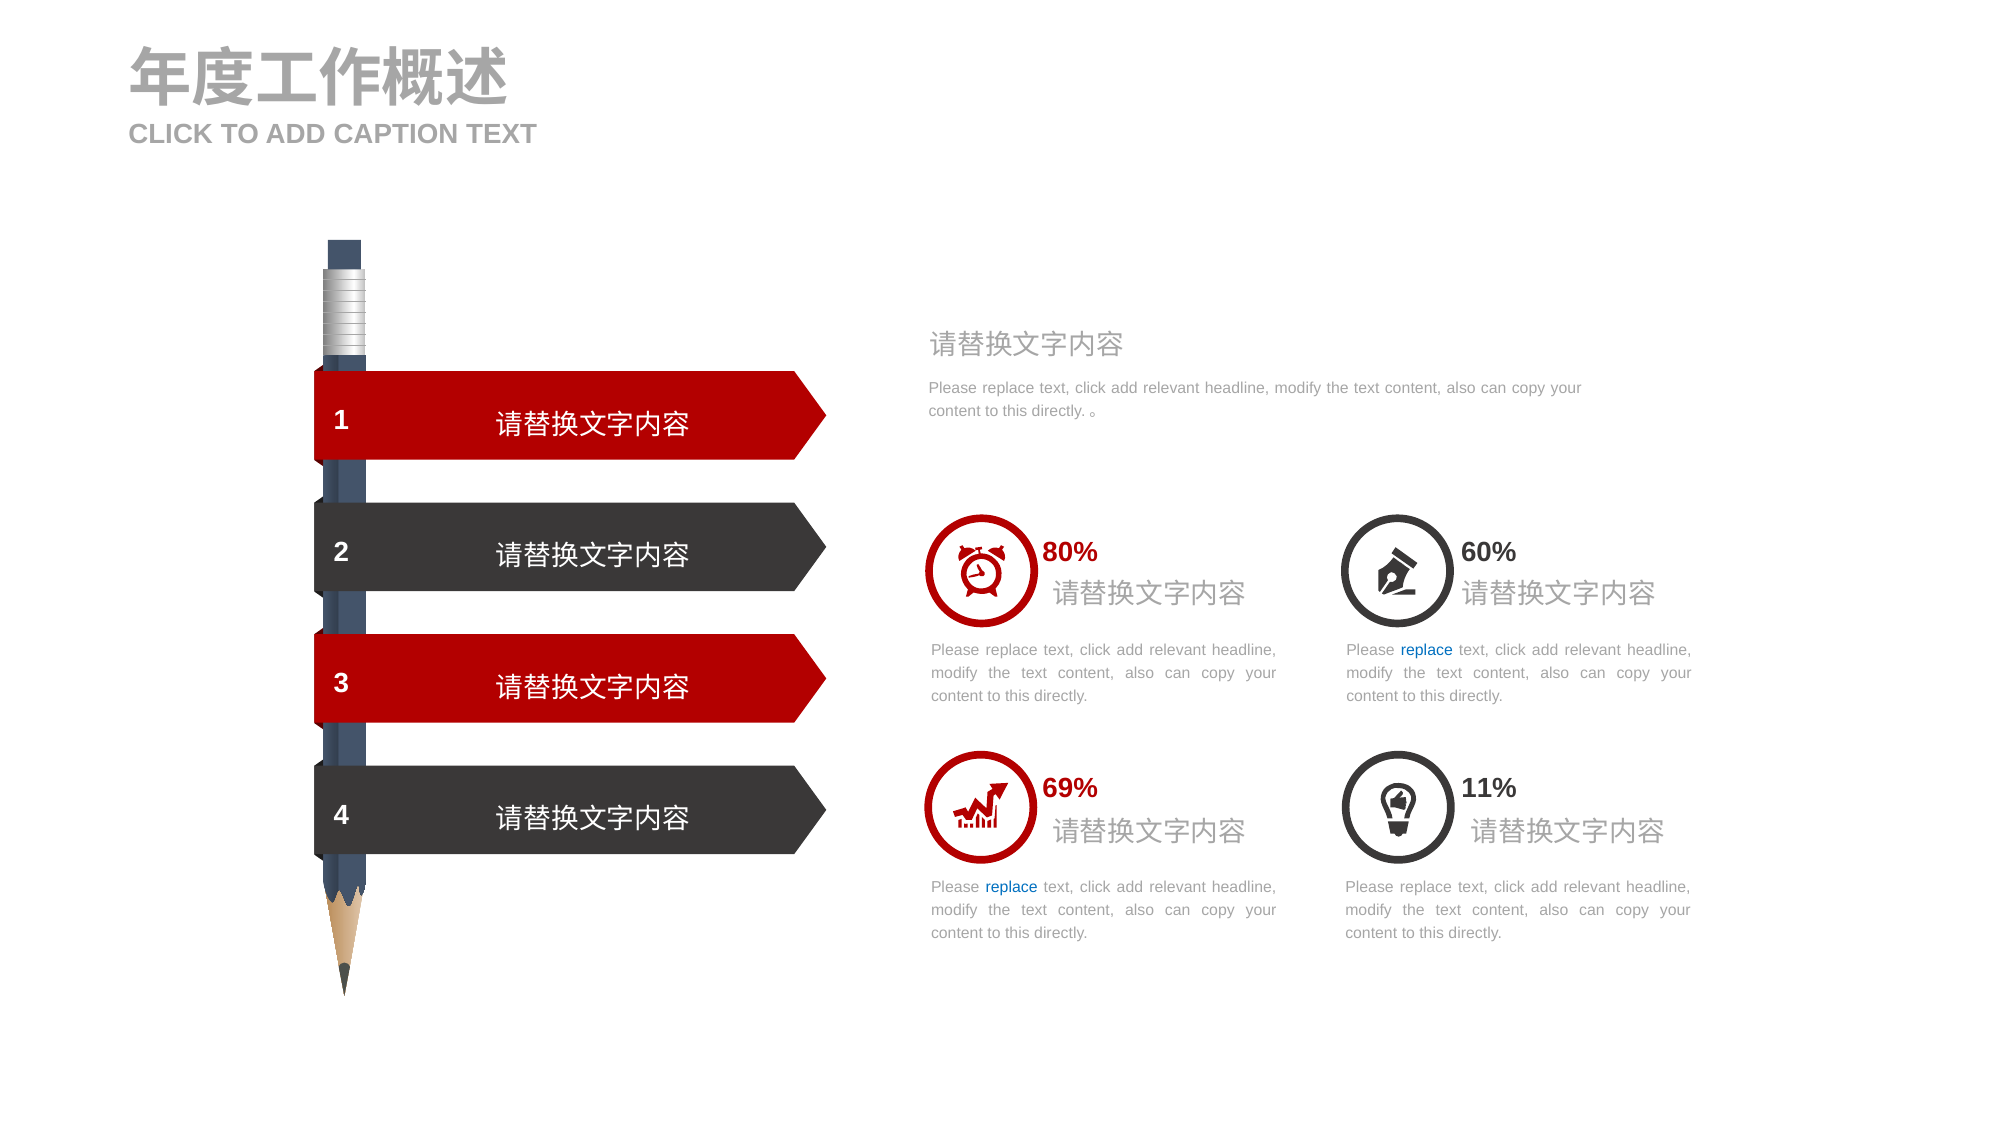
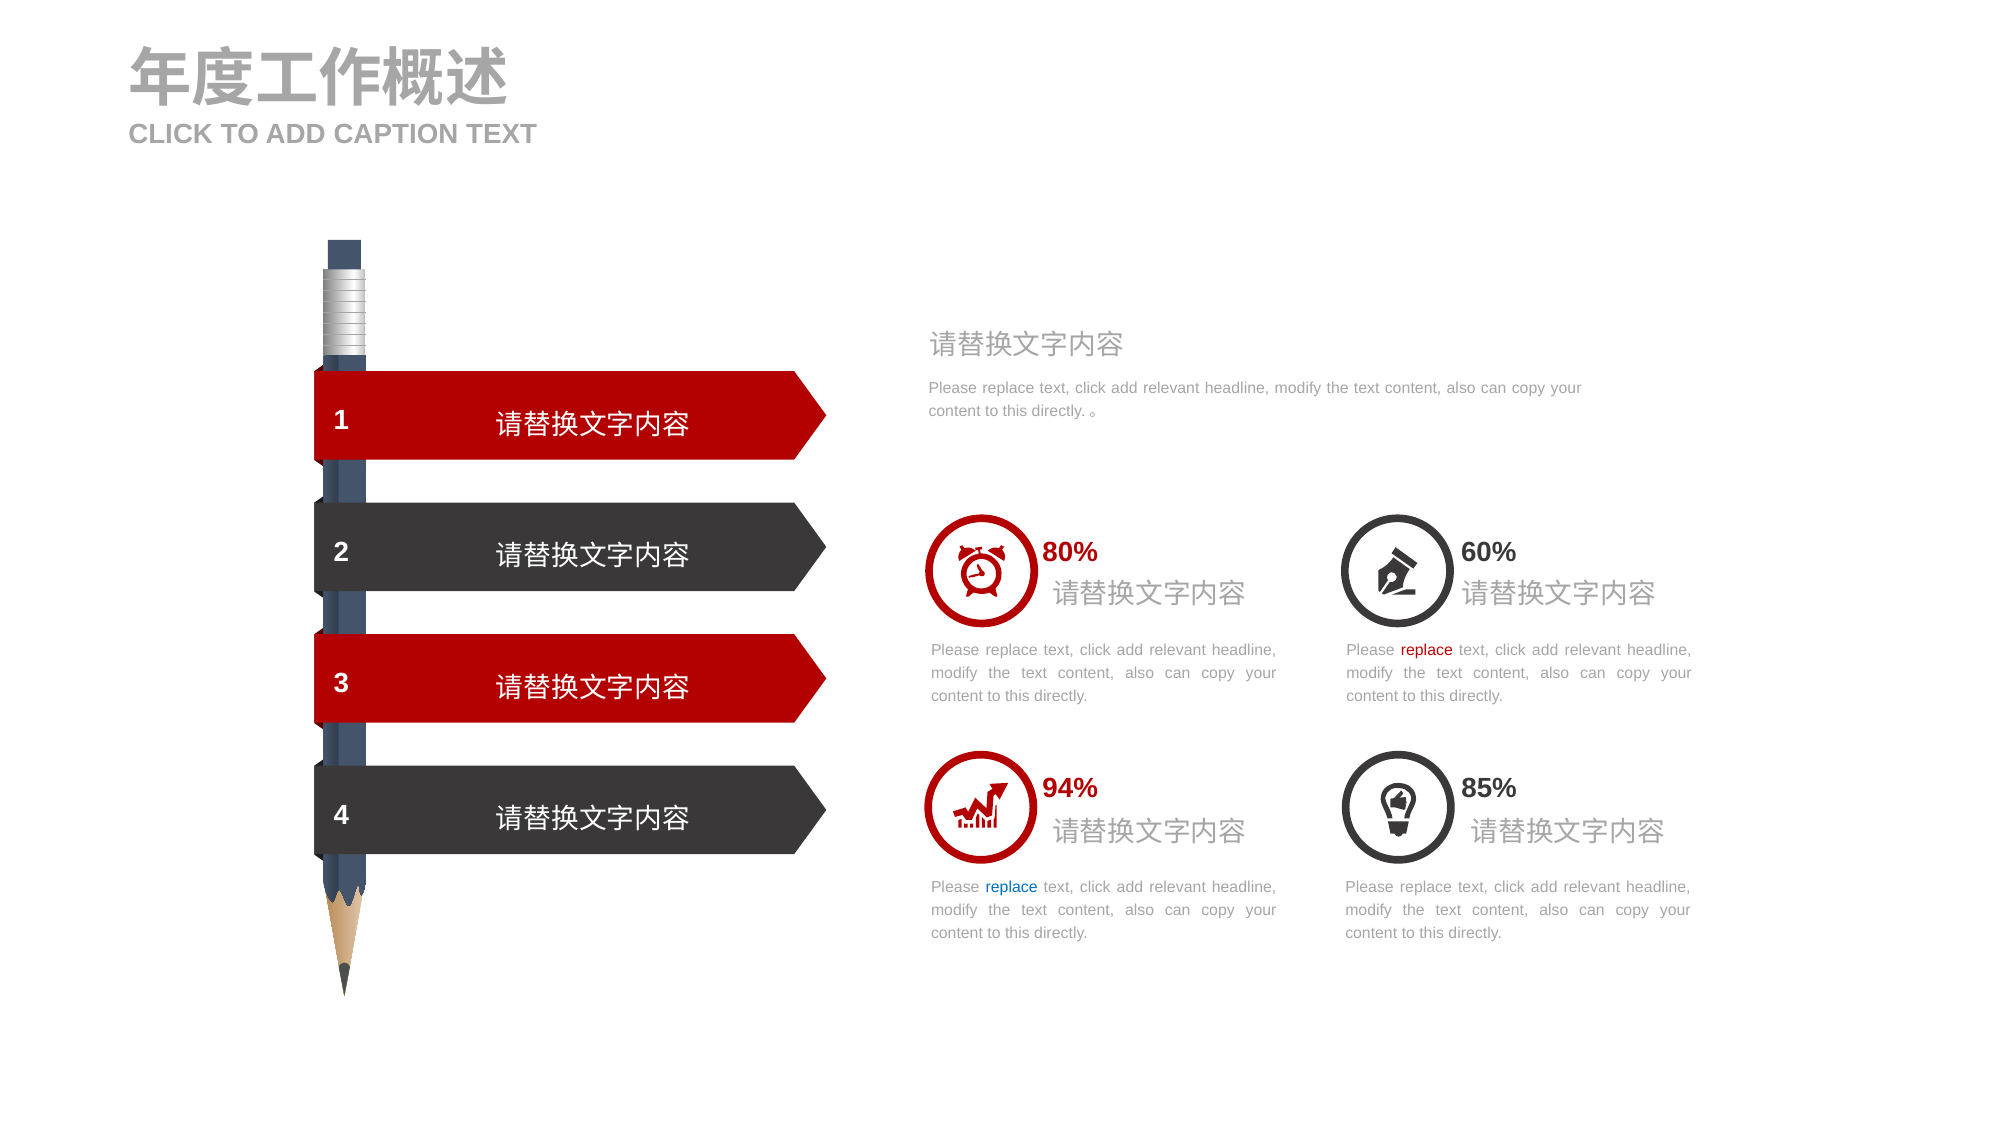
replace at (1427, 650) colour: blue -> red
69%: 69% -> 94%
11%: 11% -> 85%
